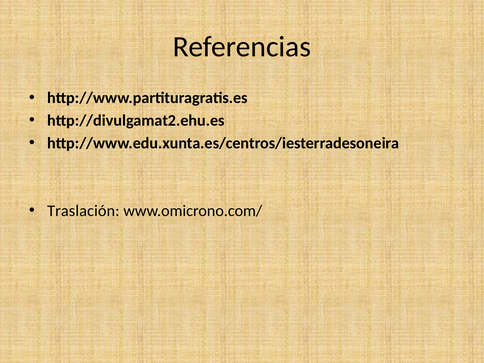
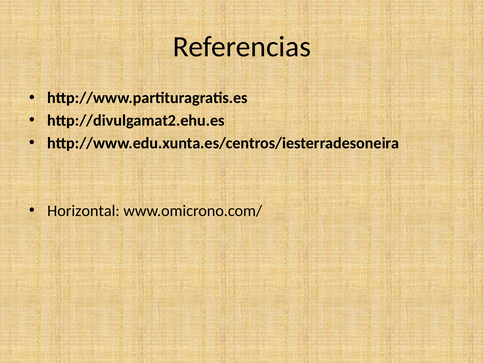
Traslación: Traslación -> Horizontal
